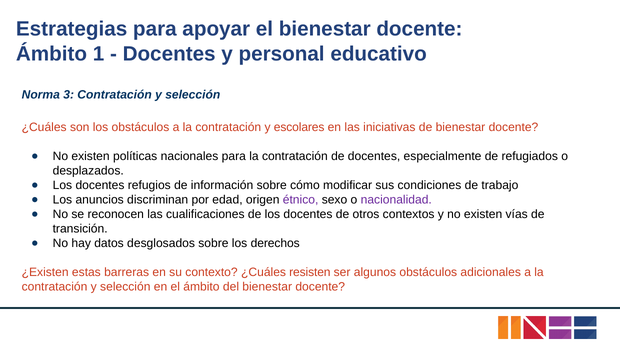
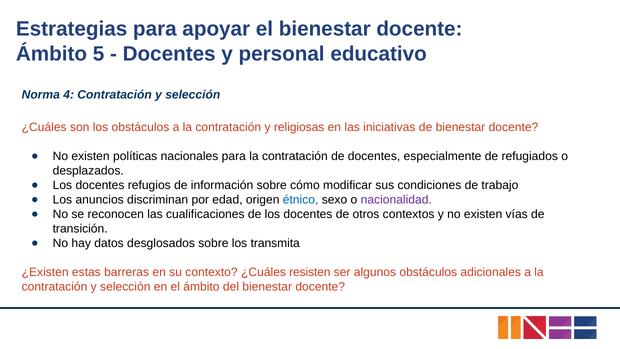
1: 1 -> 5
3: 3 -> 4
escolares: escolares -> religiosas
étnico colour: purple -> blue
derechos: derechos -> transmita
